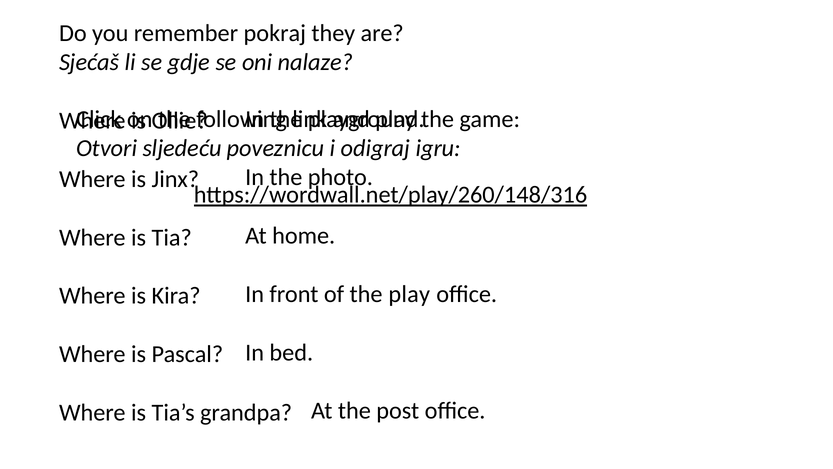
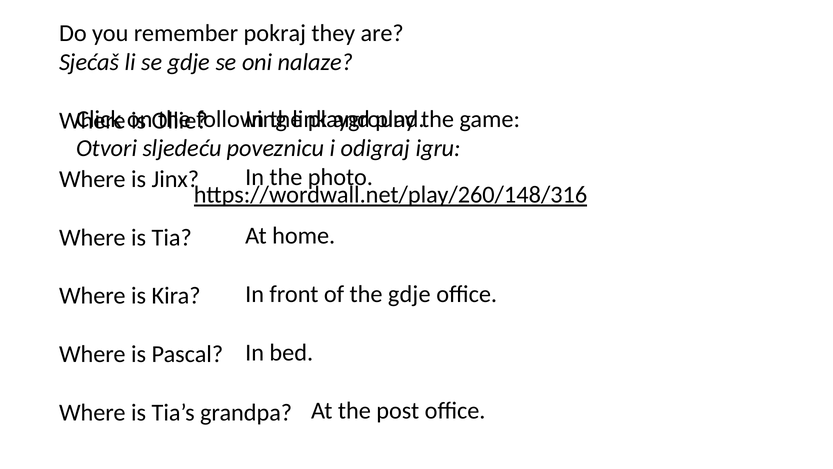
the play: play -> gdje
